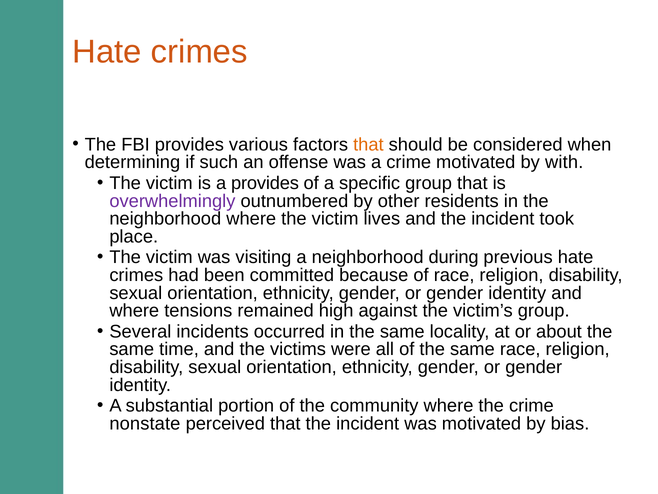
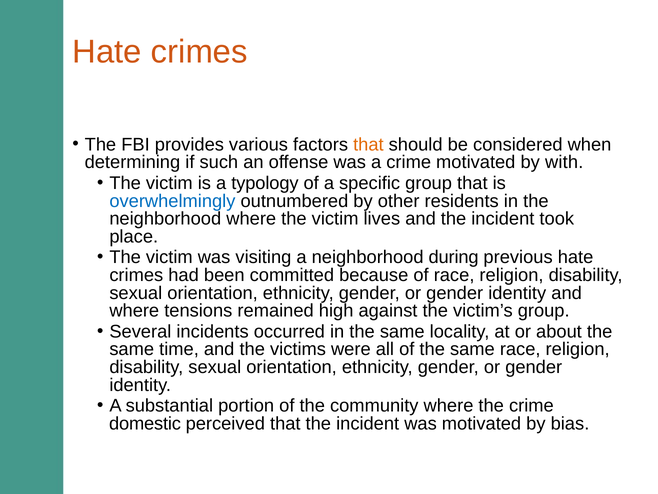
a provides: provides -> typology
overwhelmingly colour: purple -> blue
nonstate: nonstate -> domestic
